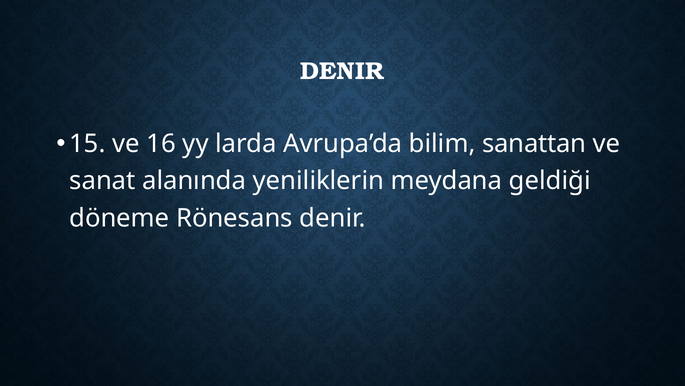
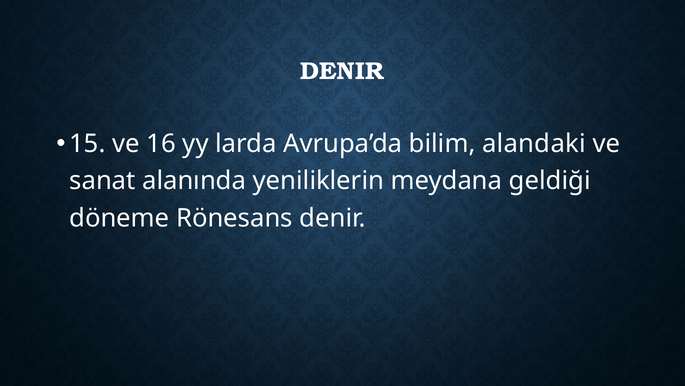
sanattan: sanattan -> alandaki
